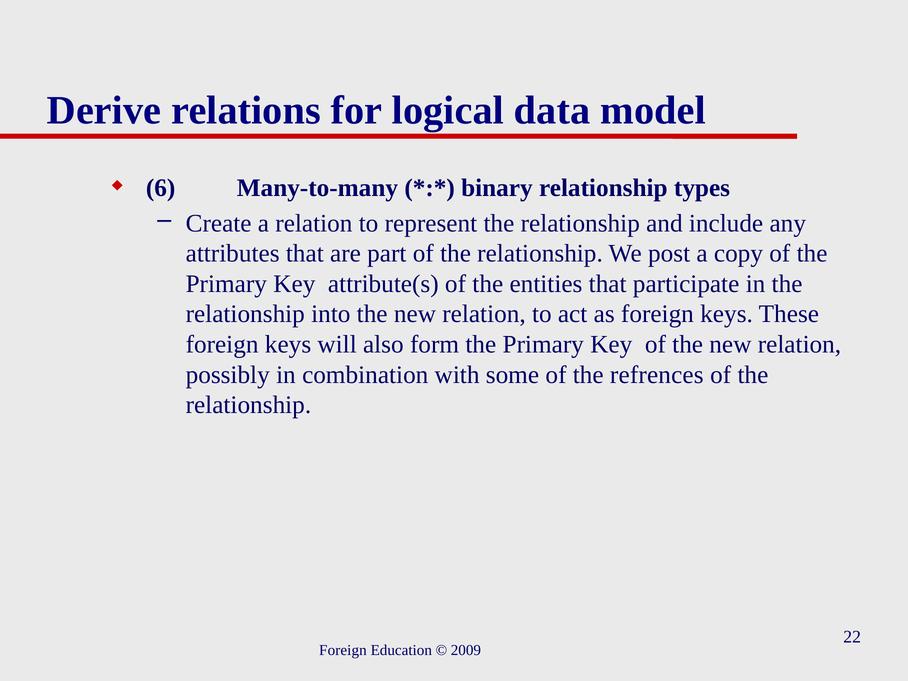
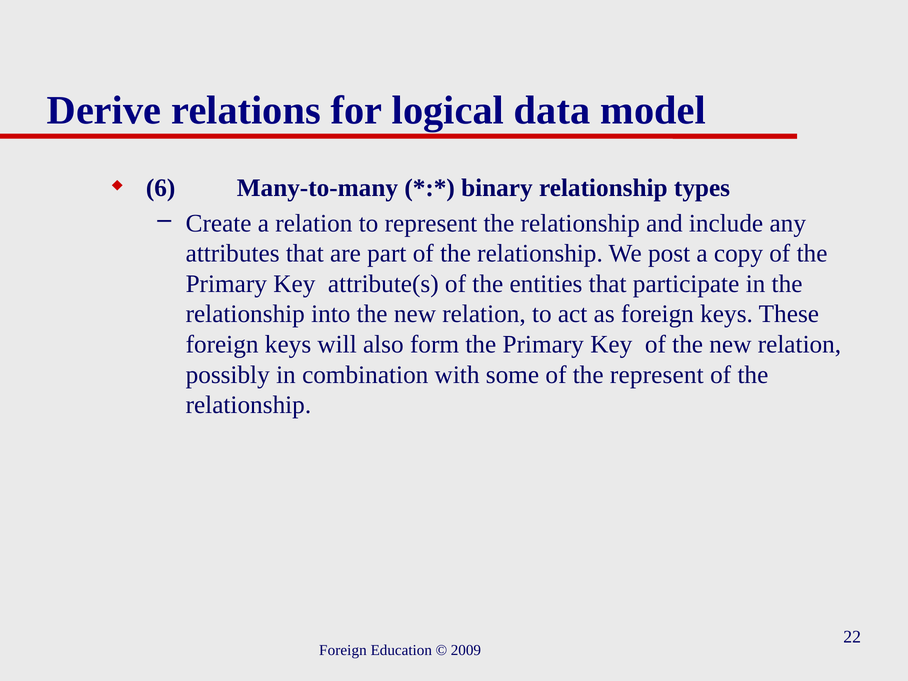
the refrences: refrences -> represent
